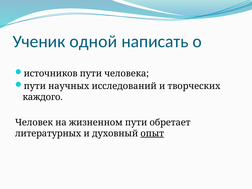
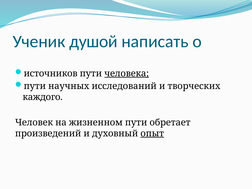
одной: одной -> душой
человека underline: none -> present
литературных: литературных -> произведений
